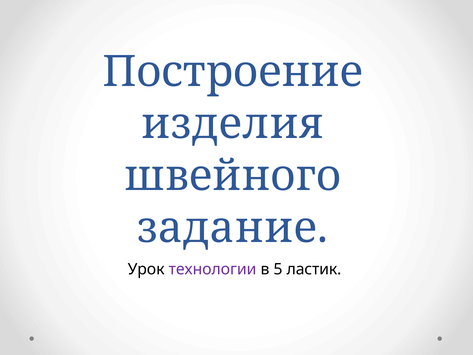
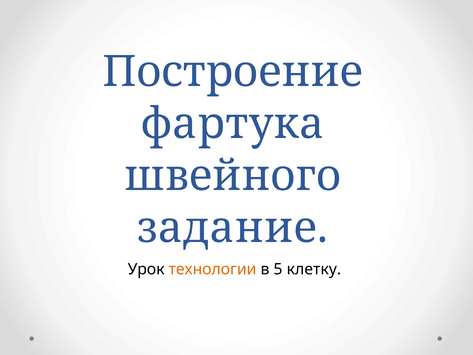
изделия: изделия -> фартука
технологии colour: purple -> orange
ластик: ластик -> клетку
